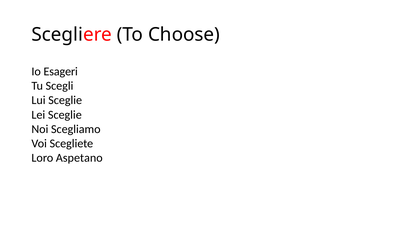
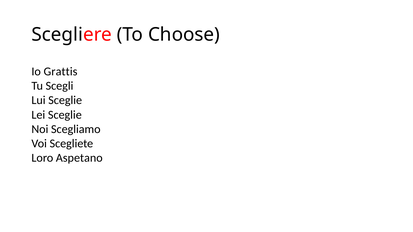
Esageri: Esageri -> Grattis
